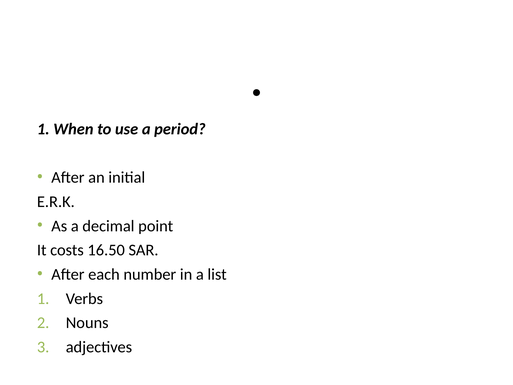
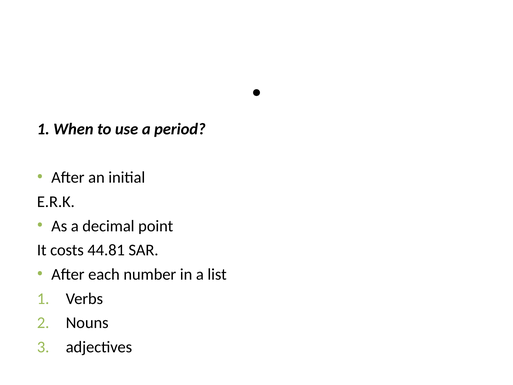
16.50: 16.50 -> 44.81
